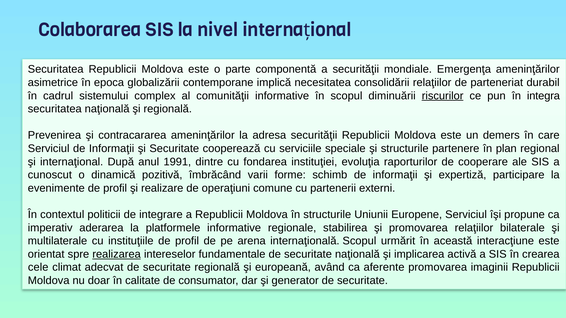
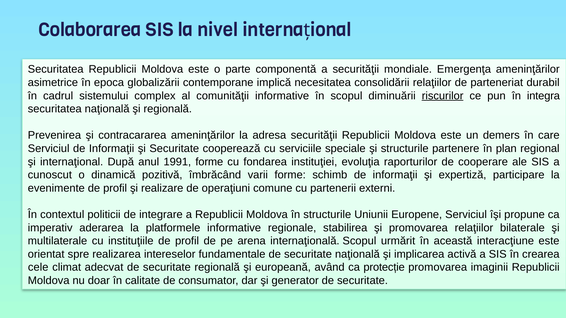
1991 dintre: dintre -> forme
realizarea underline: present -> none
aferente: aferente -> protecție
